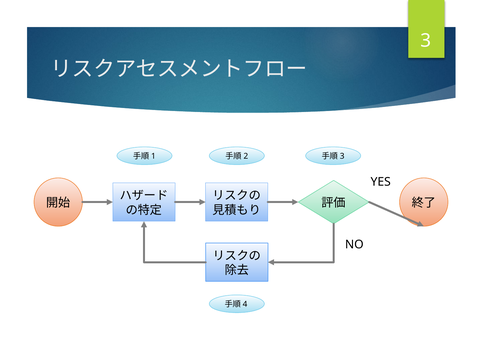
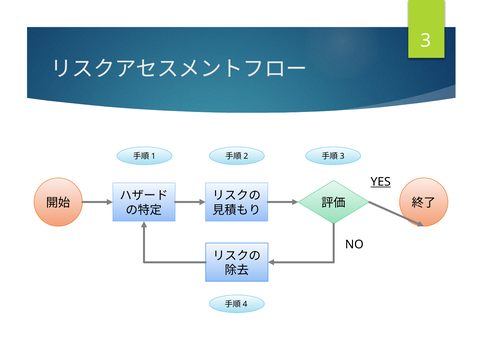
YES underline: none -> present
